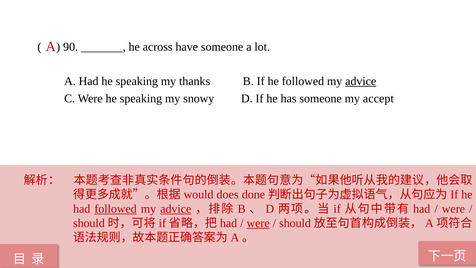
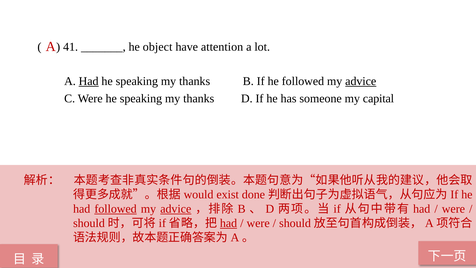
90: 90 -> 41
across: across -> object
have someone: someone -> attention
Had at (89, 81) underline: none -> present
snowy at (199, 98): snowy -> thanks
accept: accept -> capital
does: does -> exist
had at (229, 223) underline: none -> present
were at (258, 223) underline: present -> none
